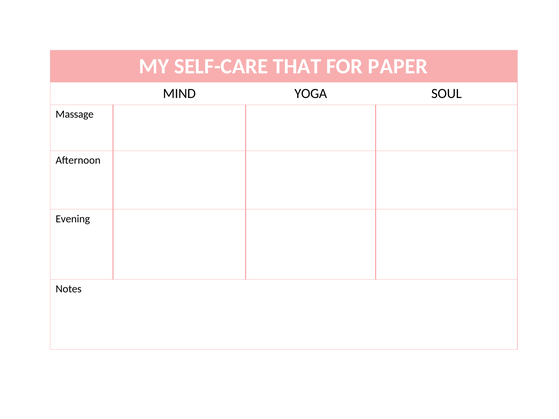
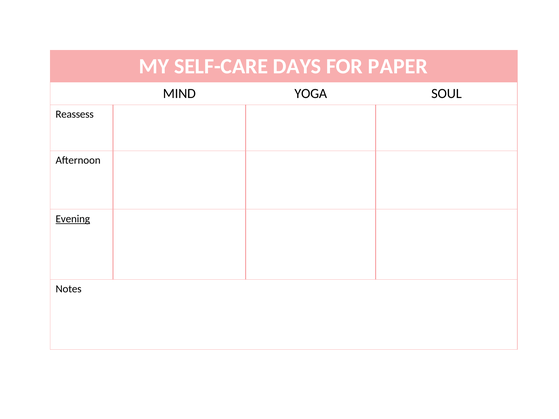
THAT: THAT -> DAYS
Massage: Massage -> Reassess
Evening underline: none -> present
